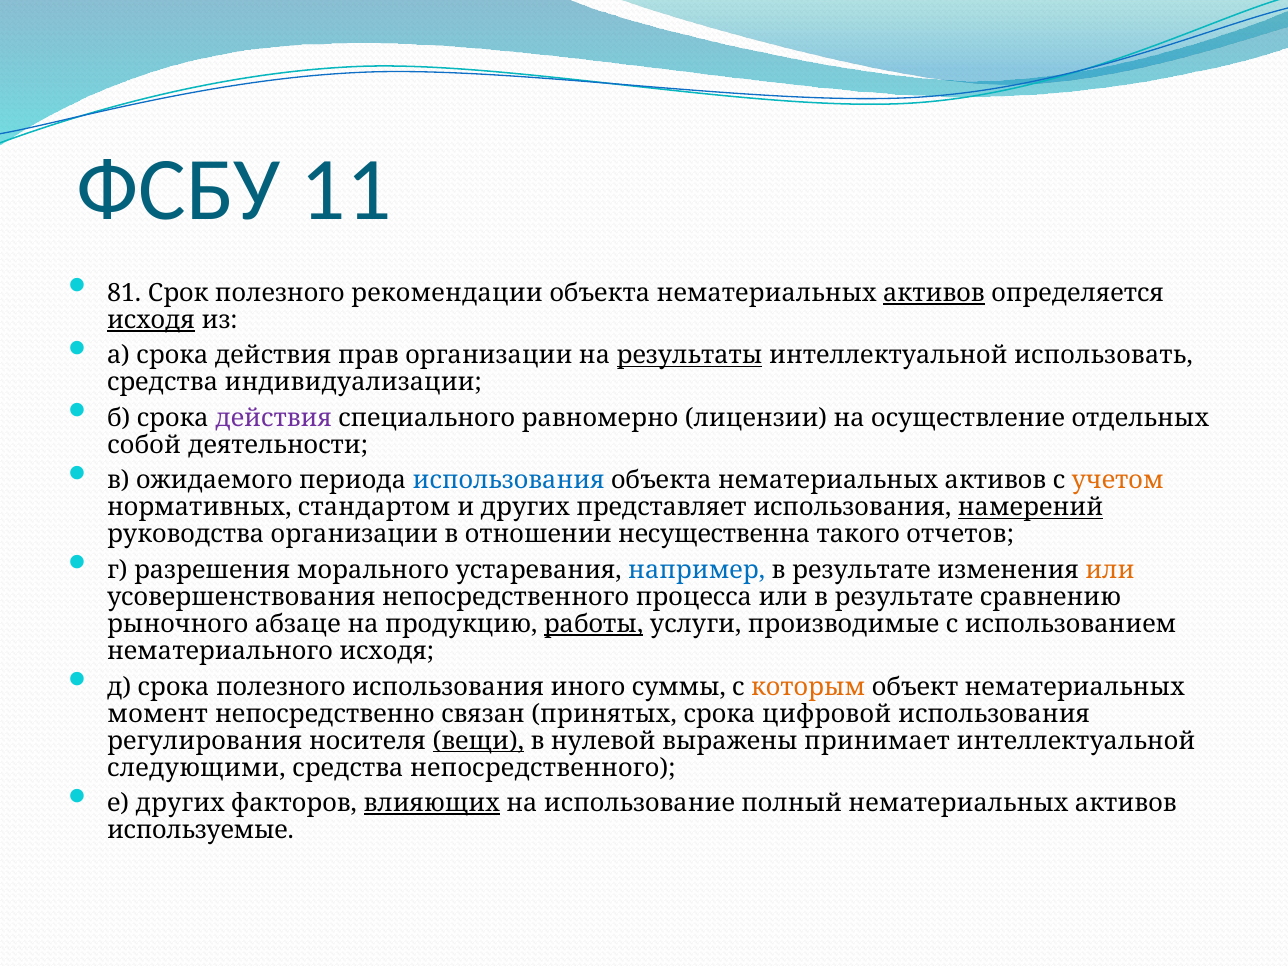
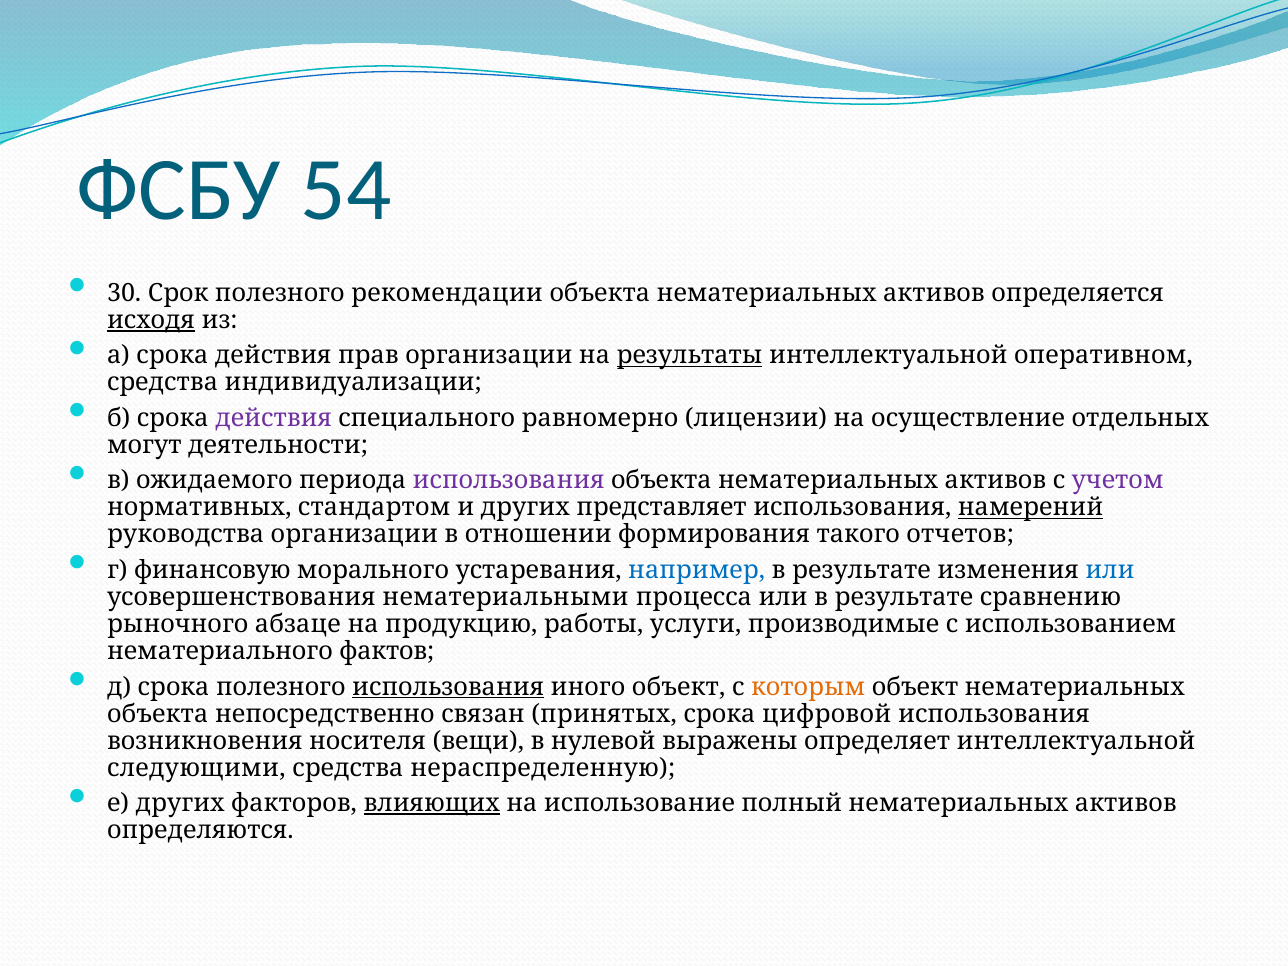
11: 11 -> 54
81: 81 -> 30
активов at (934, 293) underline: present -> none
использовать: использовать -> оперативном
собой: собой -> могут
использования at (509, 481) colour: blue -> purple
учетом colour: orange -> purple
несущественна: несущественна -> формирования
разрешения: разрешения -> финансовую
или at (1110, 570) colour: orange -> blue
усовершенствования непосредственного: непосредственного -> нематериальными
работы underline: present -> none
нематериального исходя: исходя -> фактов
использования at (448, 687) underline: none -> present
иного суммы: суммы -> объект
момент at (158, 714): момент -> объекта
регулирования: регулирования -> возникновения
вещи underline: present -> none
принимает: принимает -> определяет
средства непосредственного: непосредственного -> нераспределенную
используемые: используемые -> определяются
